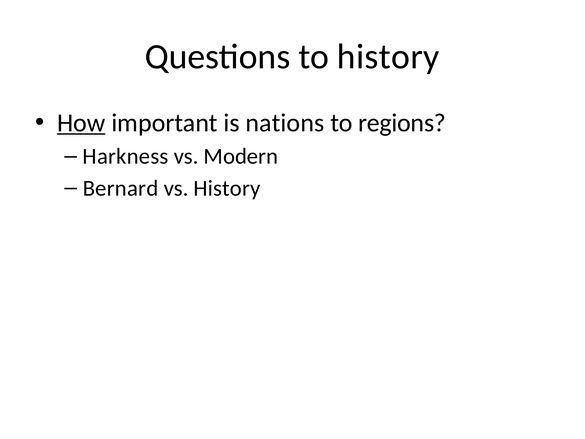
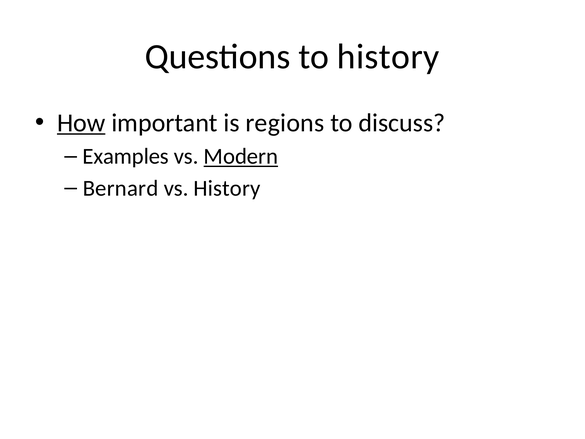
nations: nations -> regions
regions: regions -> discuss
Harkness: Harkness -> Examples
Modern underline: none -> present
